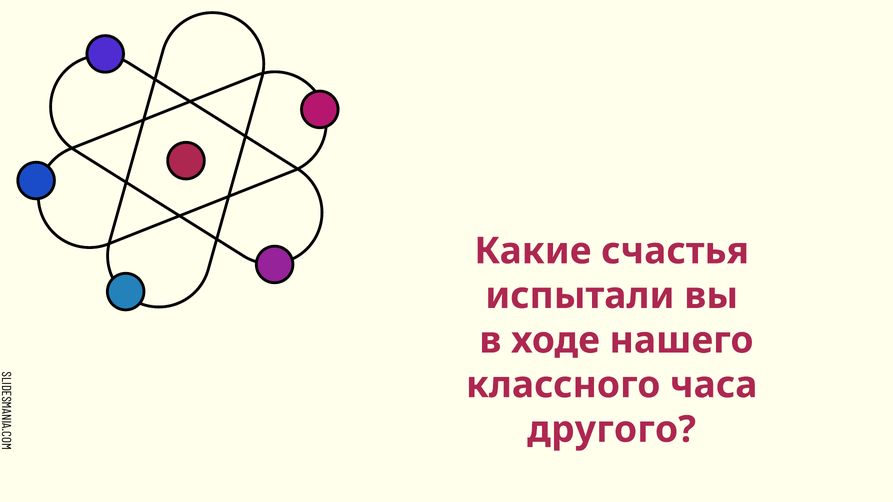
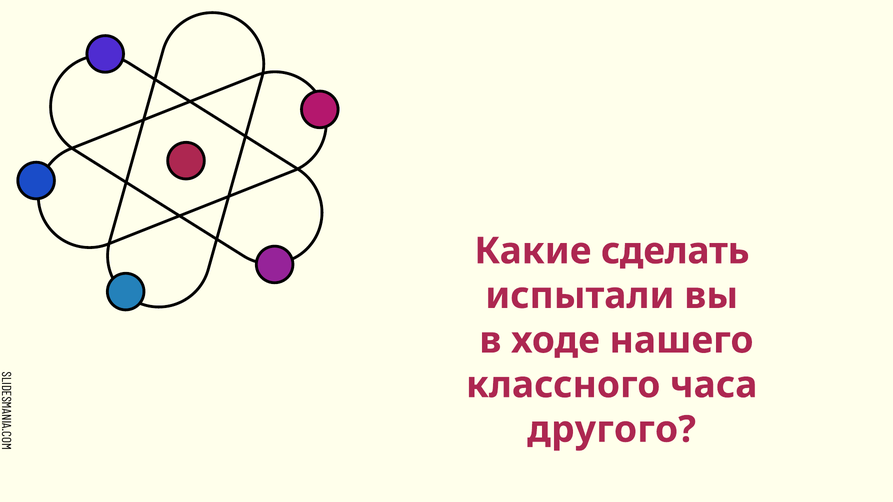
счастья: счастья -> сделать
